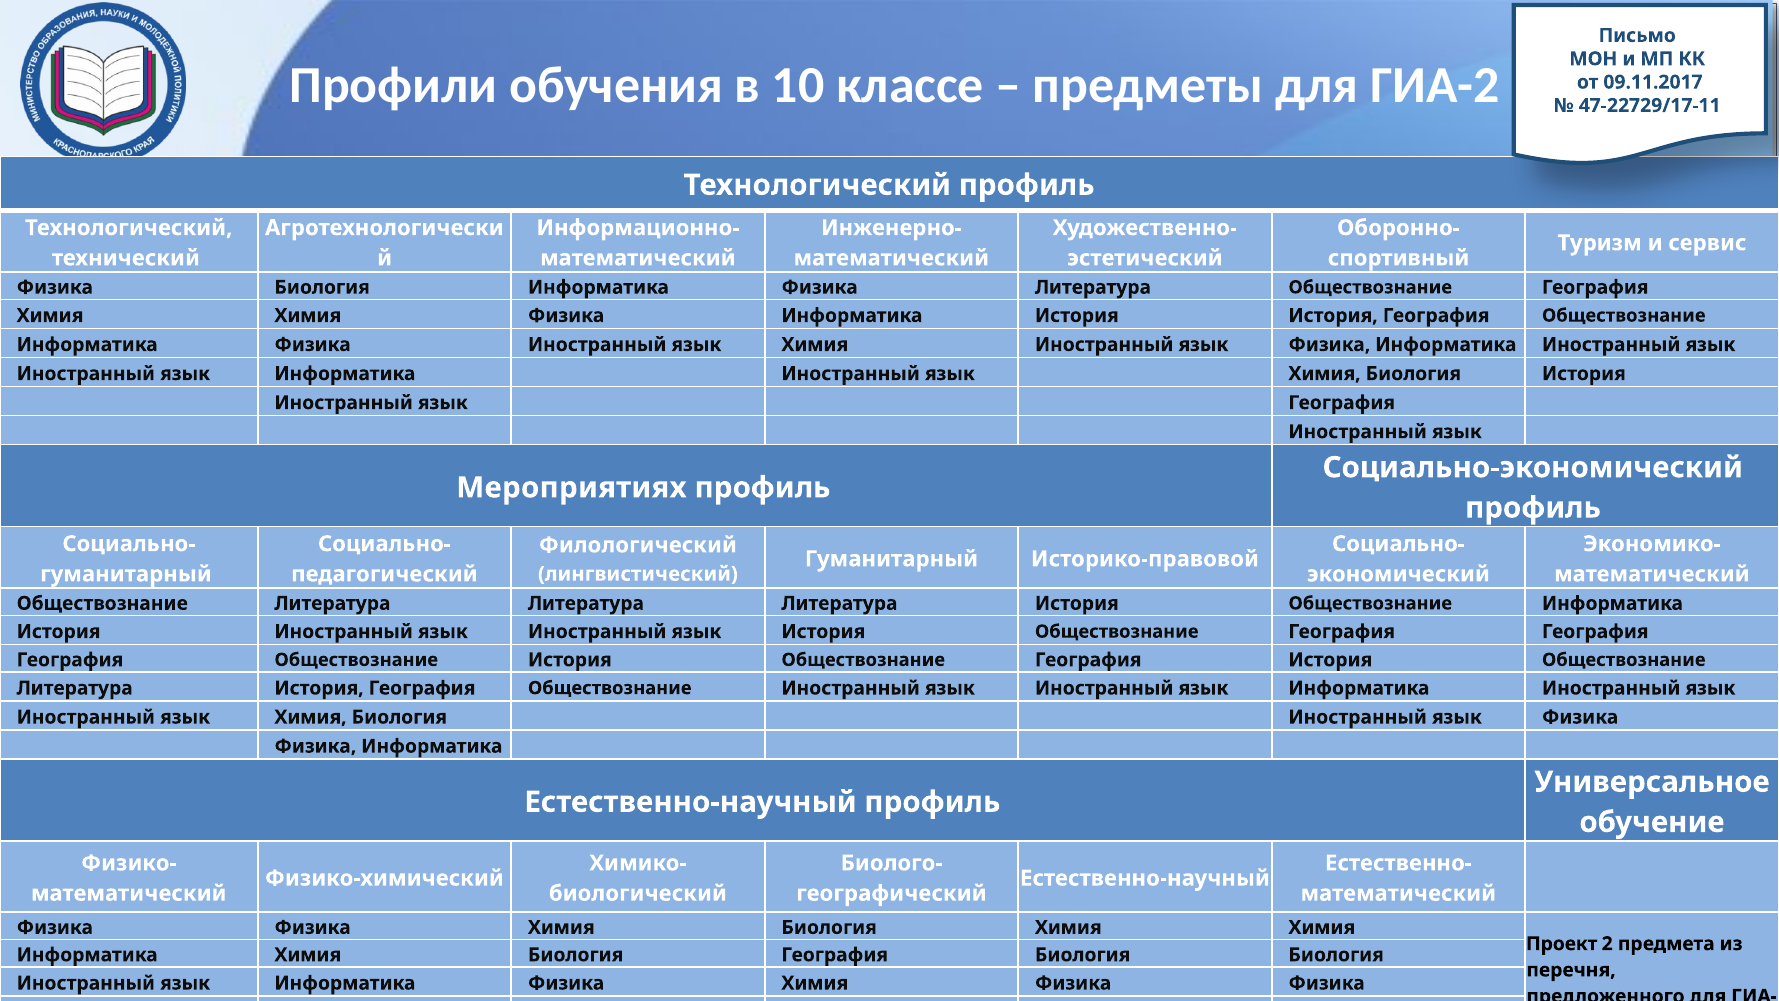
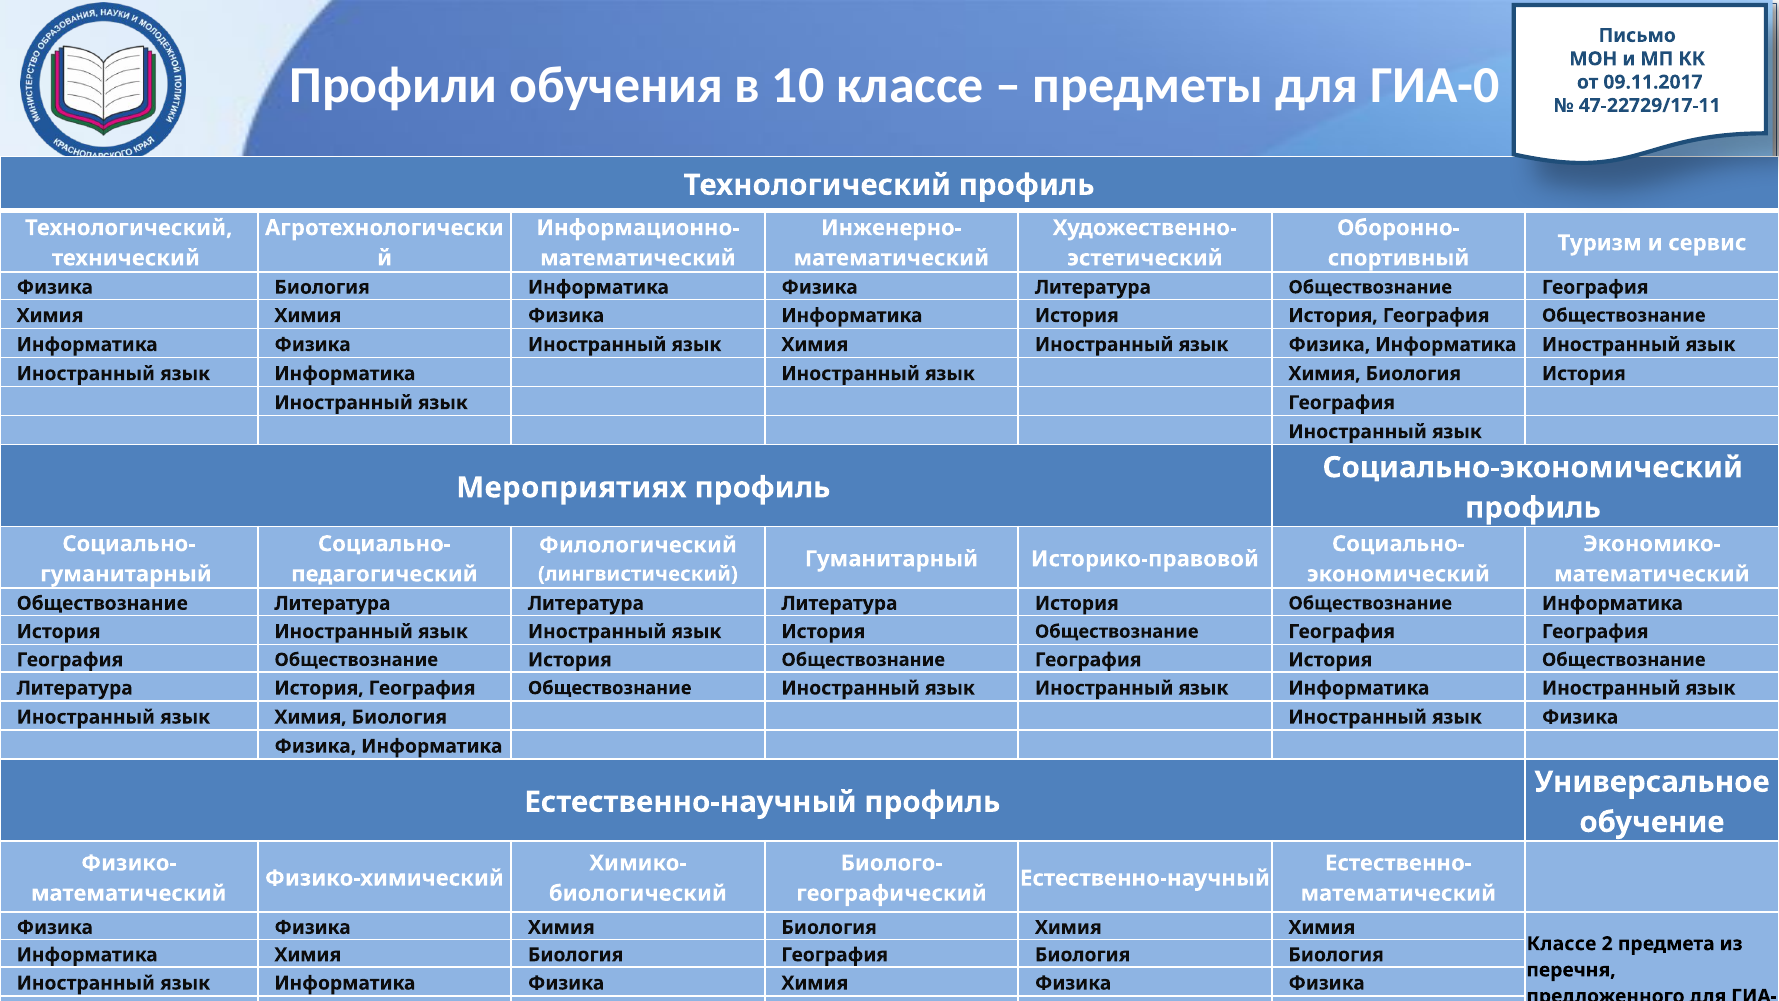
ГИА-2: ГИА-2 -> ГИА-0
Проект at (1562, 943): Проект -> Классе
